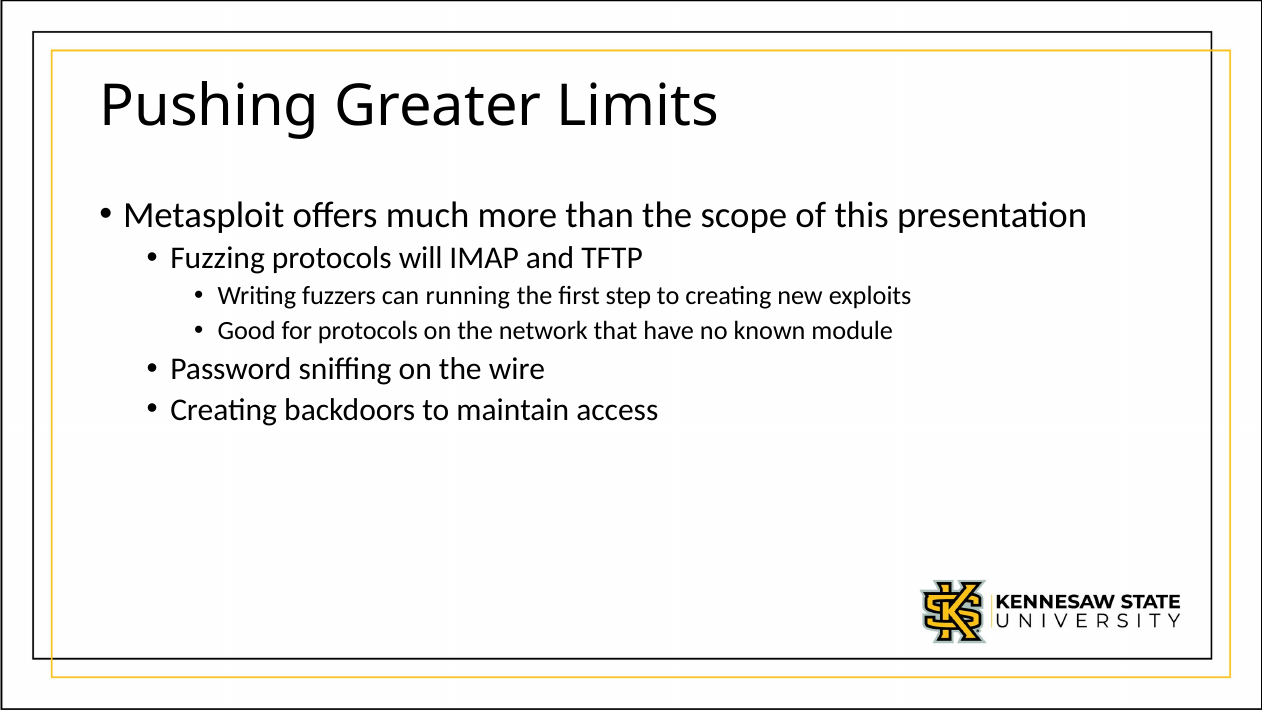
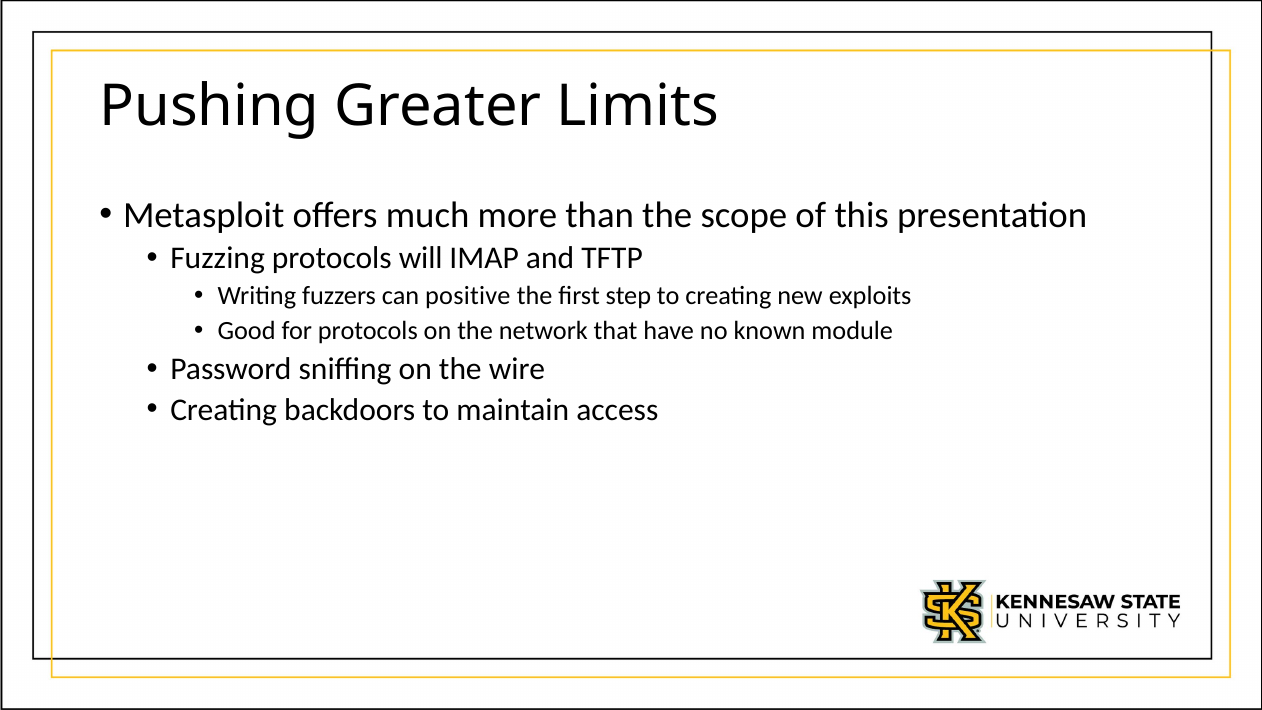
running: running -> positive
